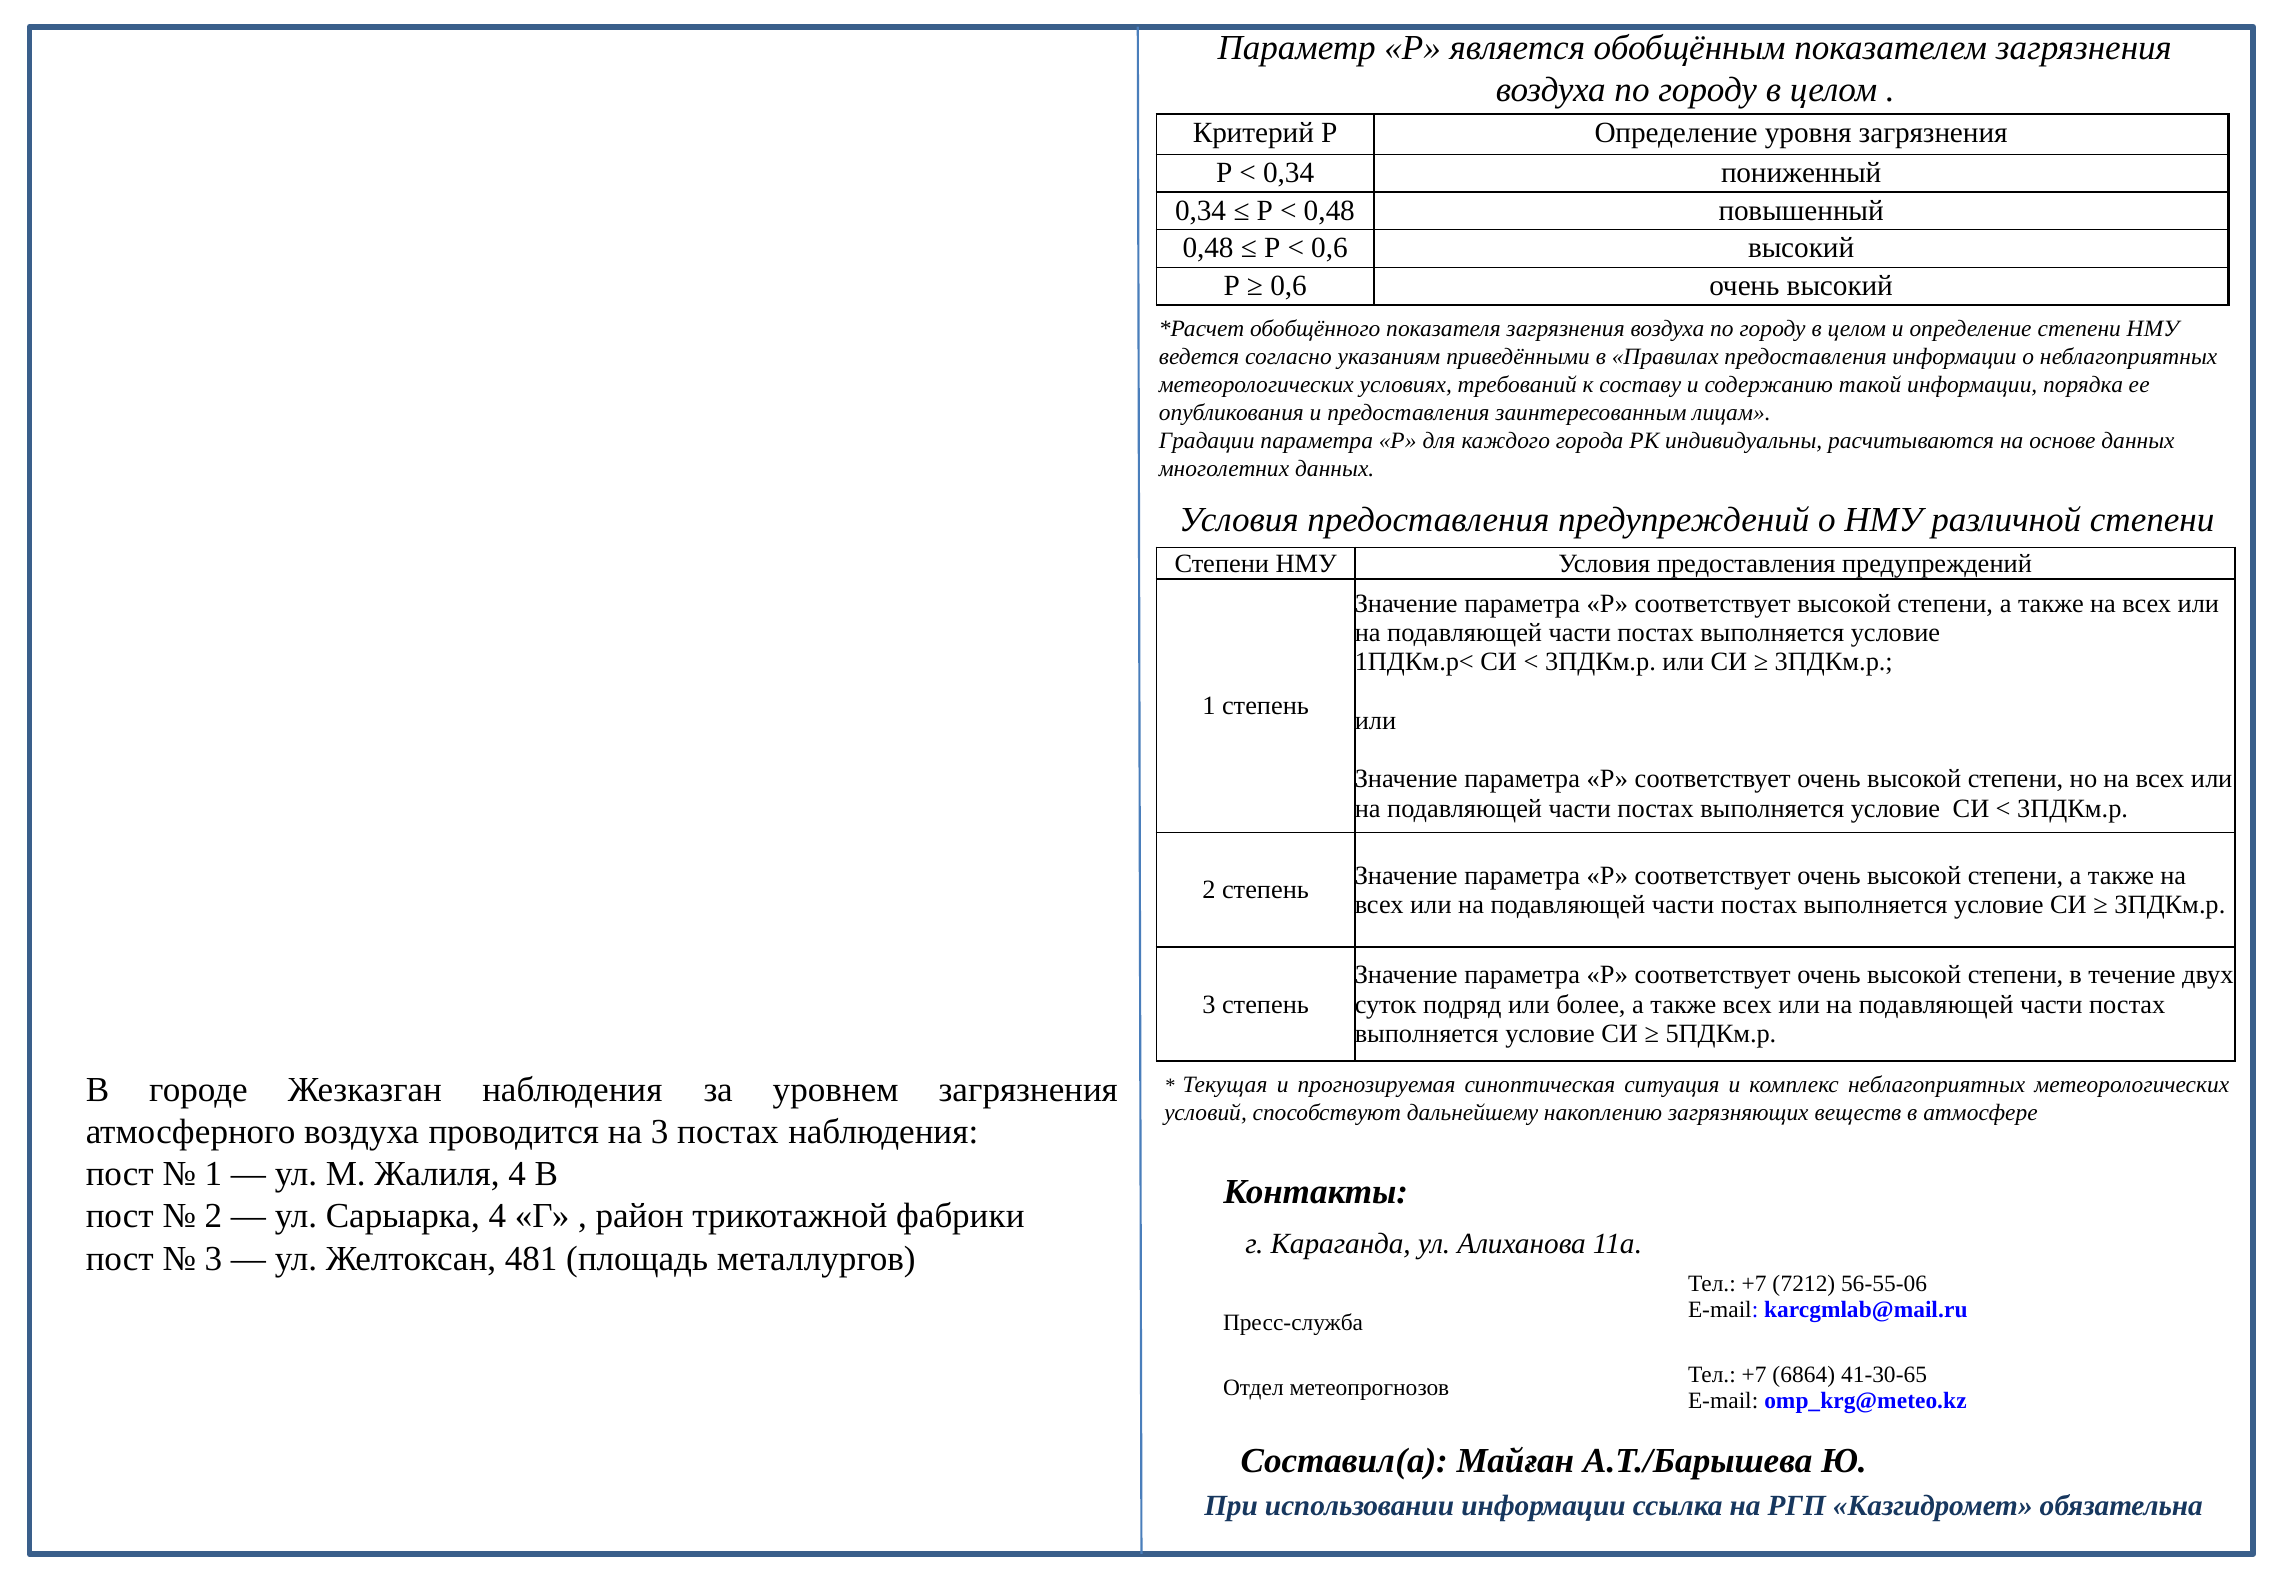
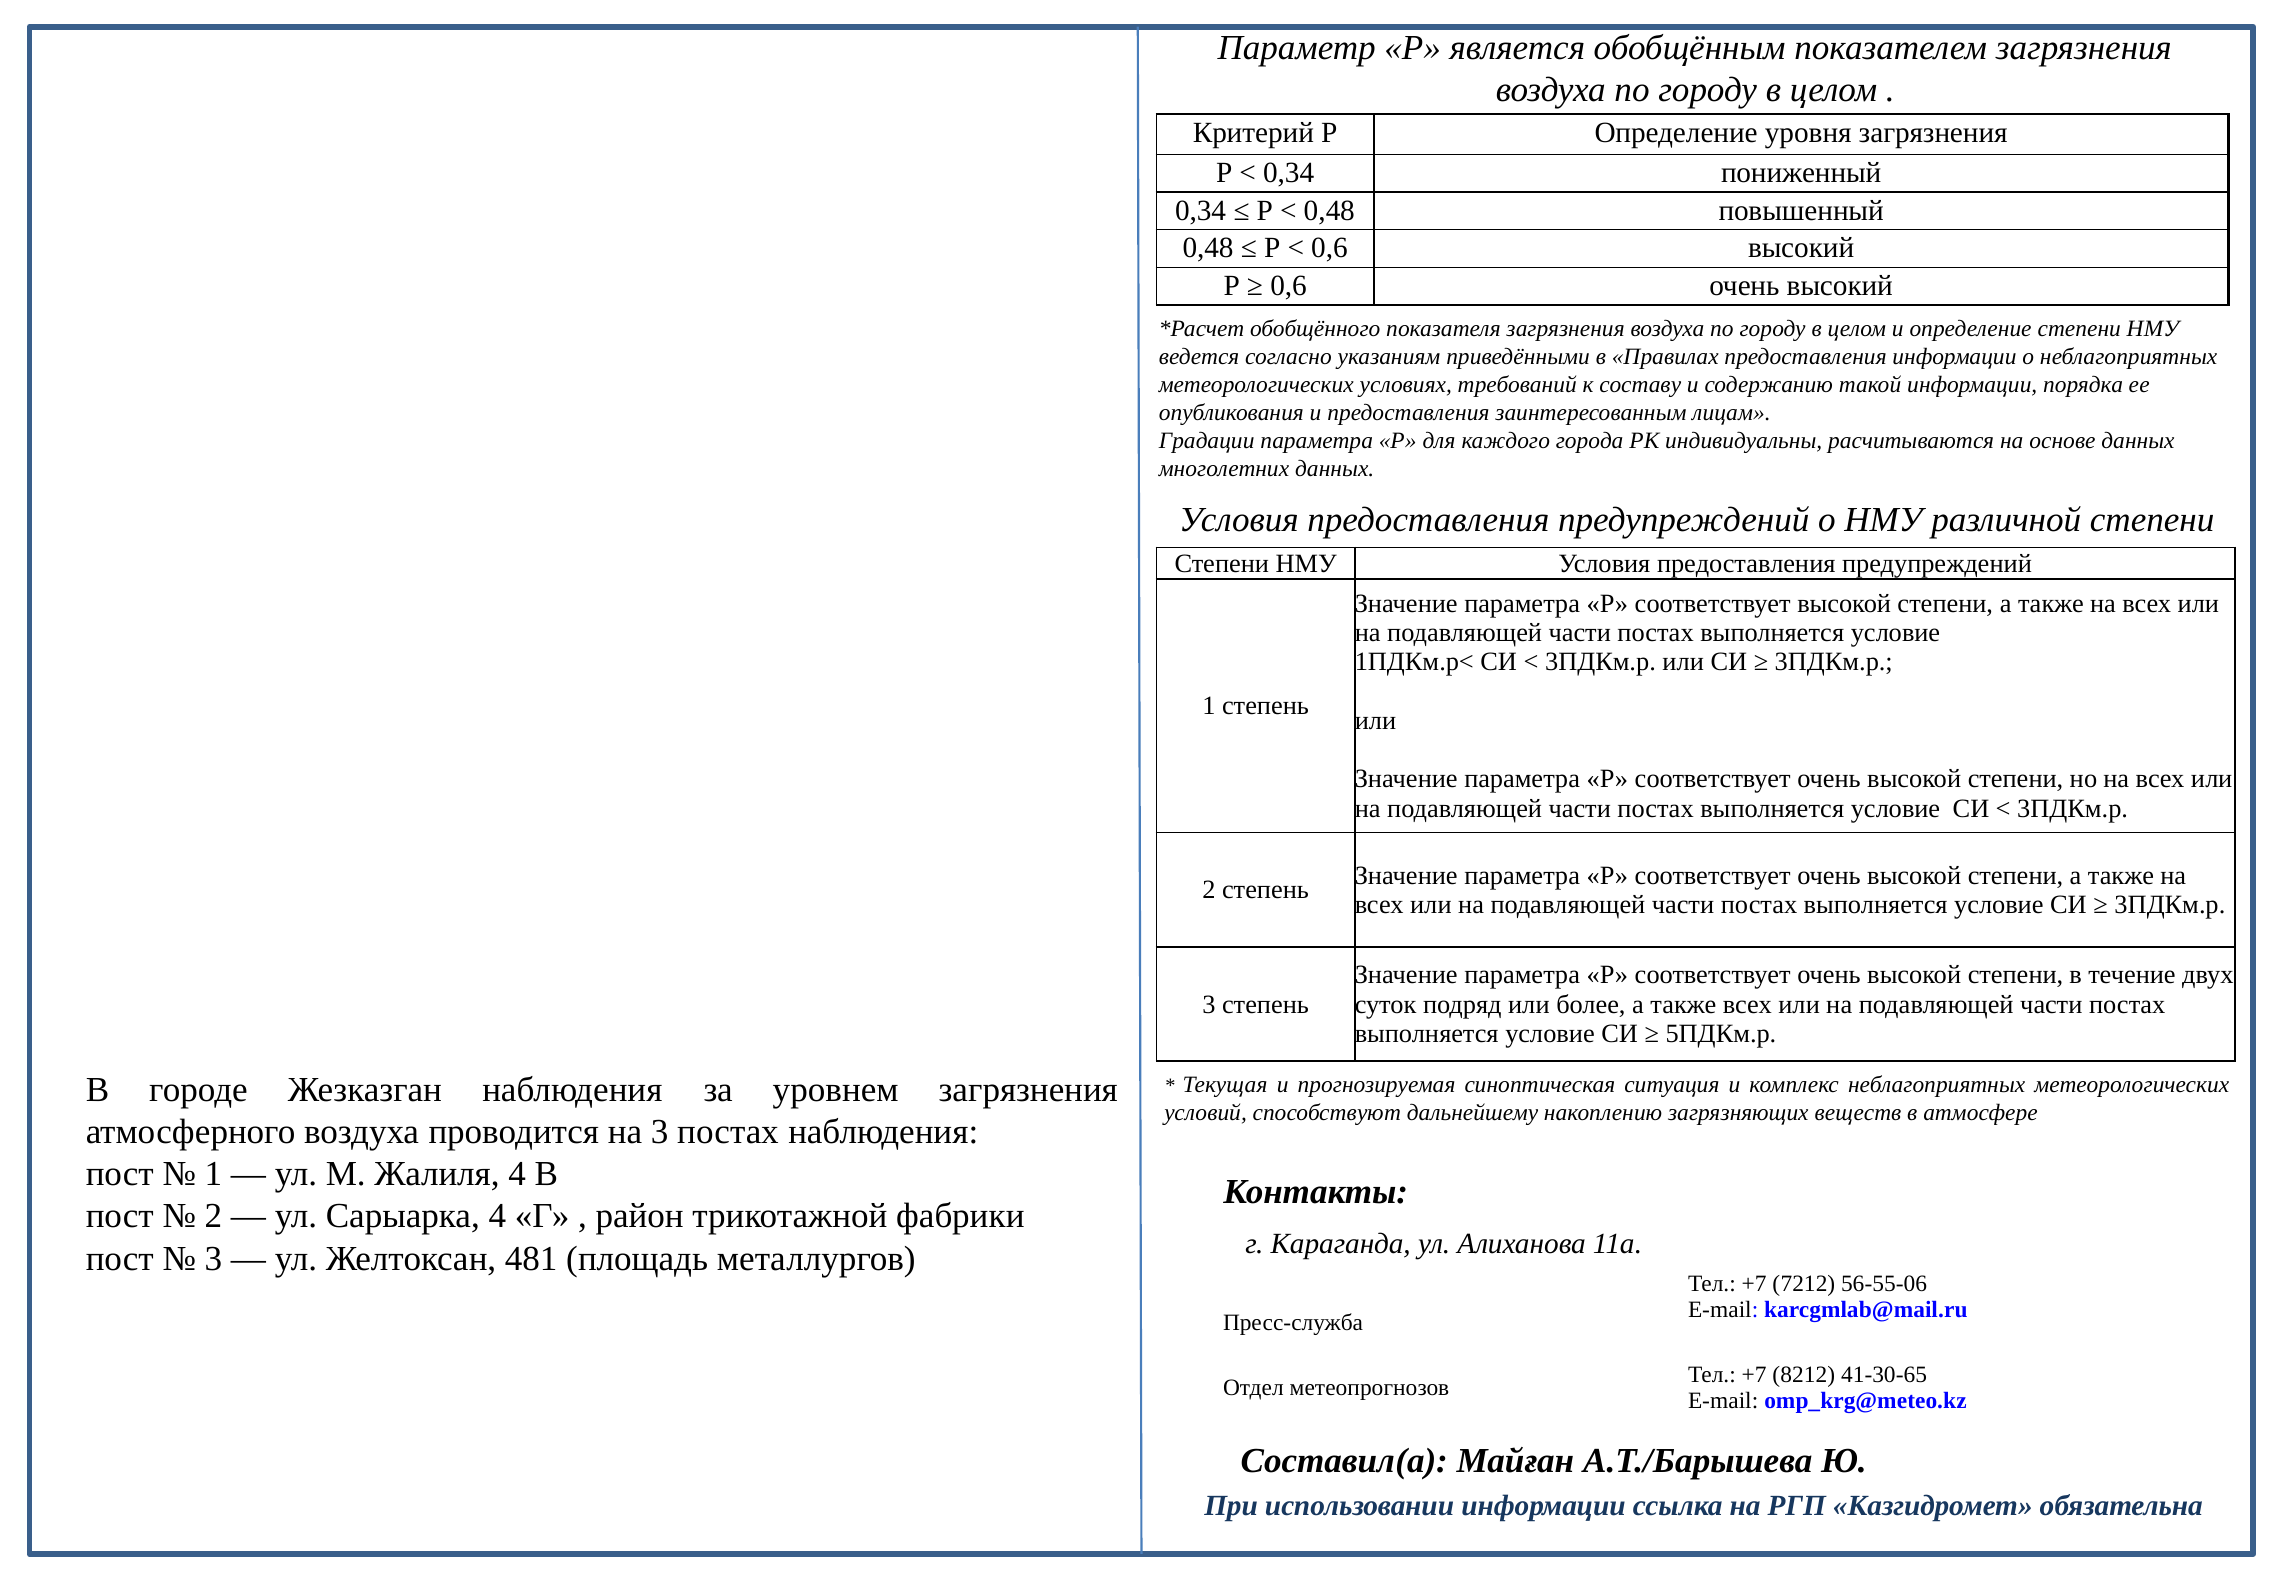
6864: 6864 -> 8212
